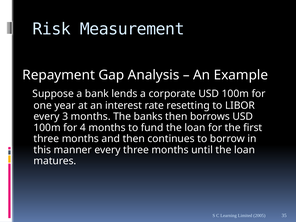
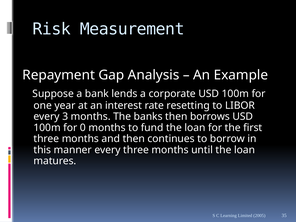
4: 4 -> 0
